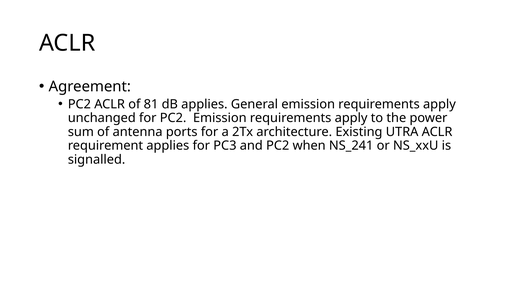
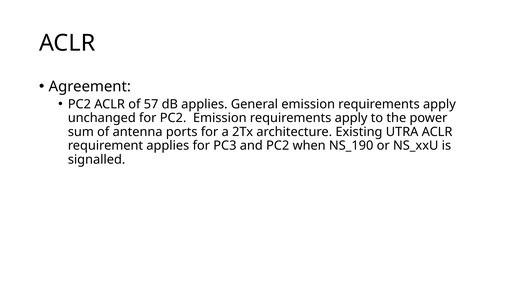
81: 81 -> 57
NS_241: NS_241 -> NS_190
